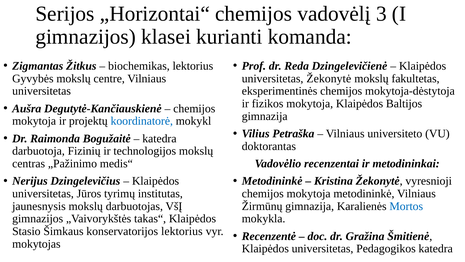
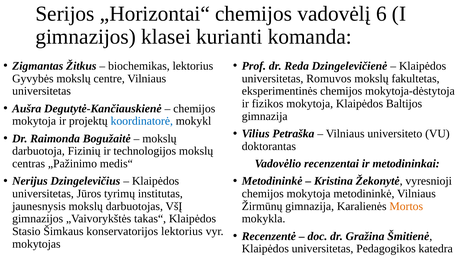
3: 3 -> 6
universitetas Žekonytė: Žekonytė -> Romuvos
katedra at (159, 138): katedra -> mokslų
Mortos colour: blue -> orange
